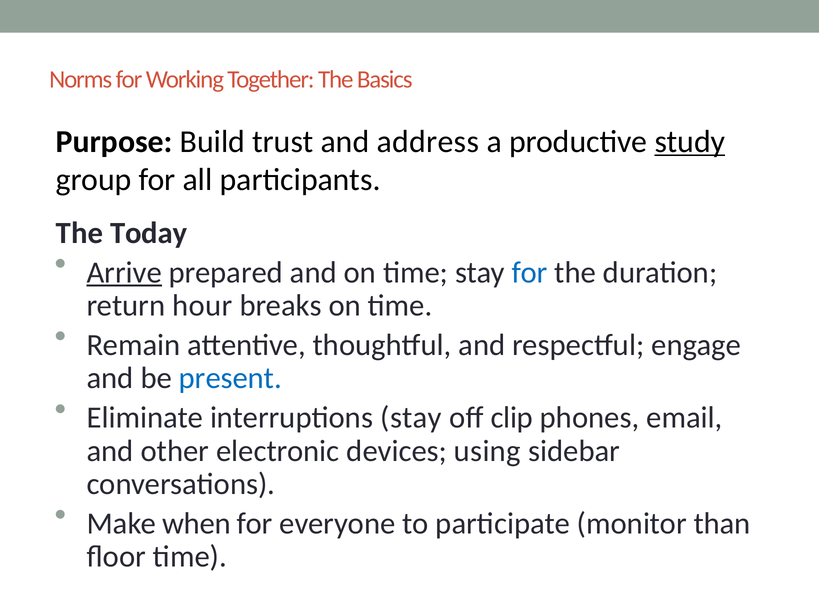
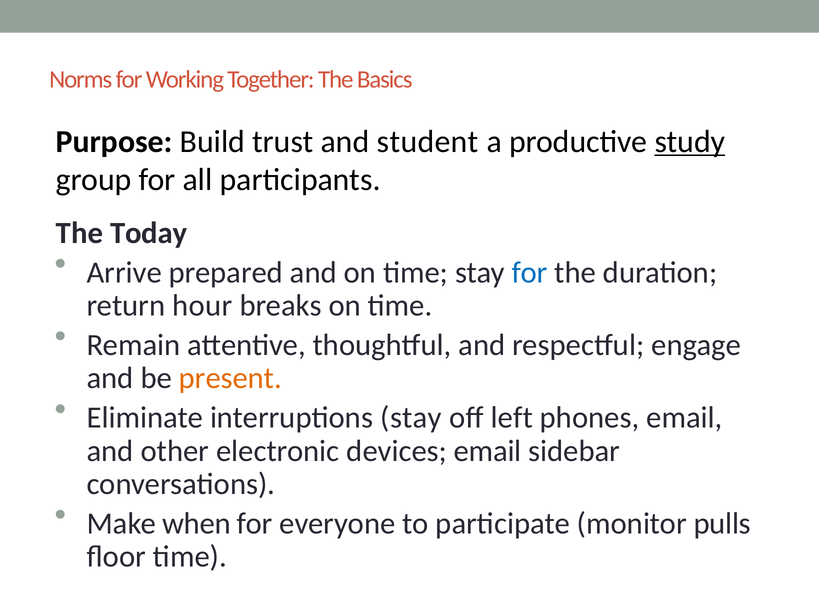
address: address -> student
Arrive underline: present -> none
present colour: blue -> orange
clip: clip -> left
devices using: using -> email
than: than -> pulls
